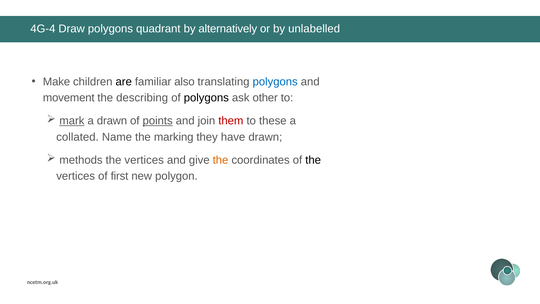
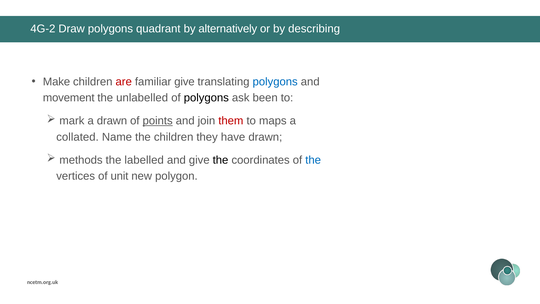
4G-4: 4G-4 -> 4G-2
unlabelled: unlabelled -> describing
are colour: black -> red
familiar also: also -> give
describing: describing -> unlabelled
other: other -> been
mark underline: present -> none
these: these -> maps
the marking: marking -> children
vertices at (144, 160): vertices -> labelled
the at (221, 160) colour: orange -> black
the at (313, 160) colour: black -> blue
first: first -> unit
